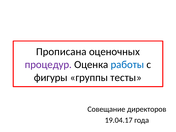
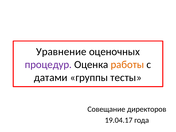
Прописана: Прописана -> Уравнение
работы colour: blue -> orange
фигуры: фигуры -> датами
